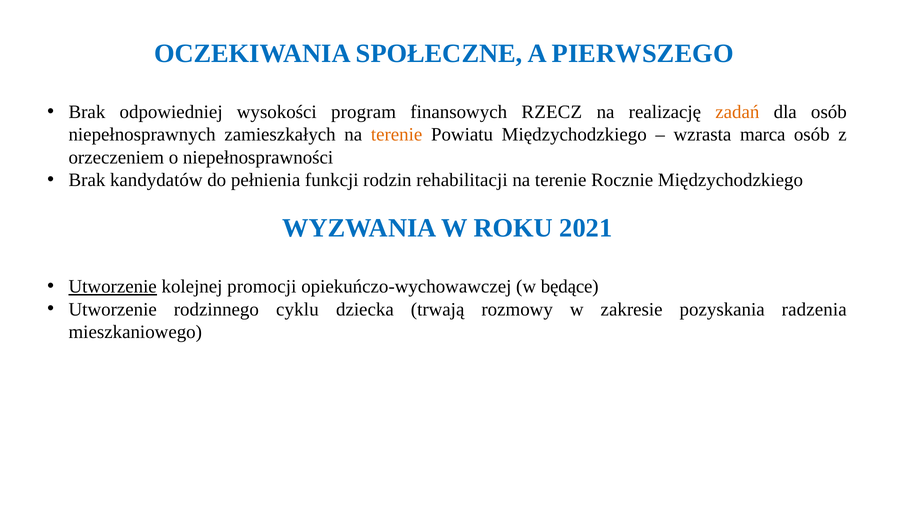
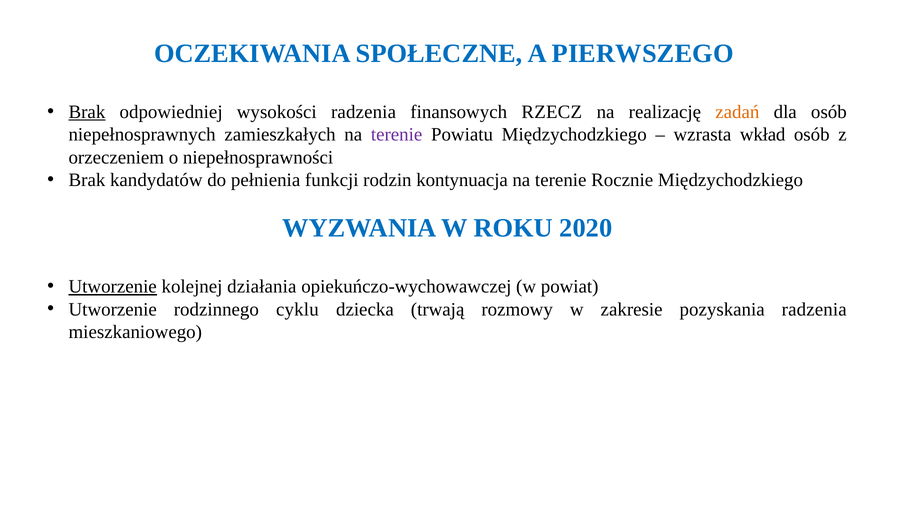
Brak at (87, 112) underline: none -> present
wysokości program: program -> radzenia
terenie at (397, 135) colour: orange -> purple
marca: marca -> wkład
rehabilitacji: rehabilitacji -> kontynuacja
2021: 2021 -> 2020
promocji: promocji -> działania
będące: będące -> powiat
